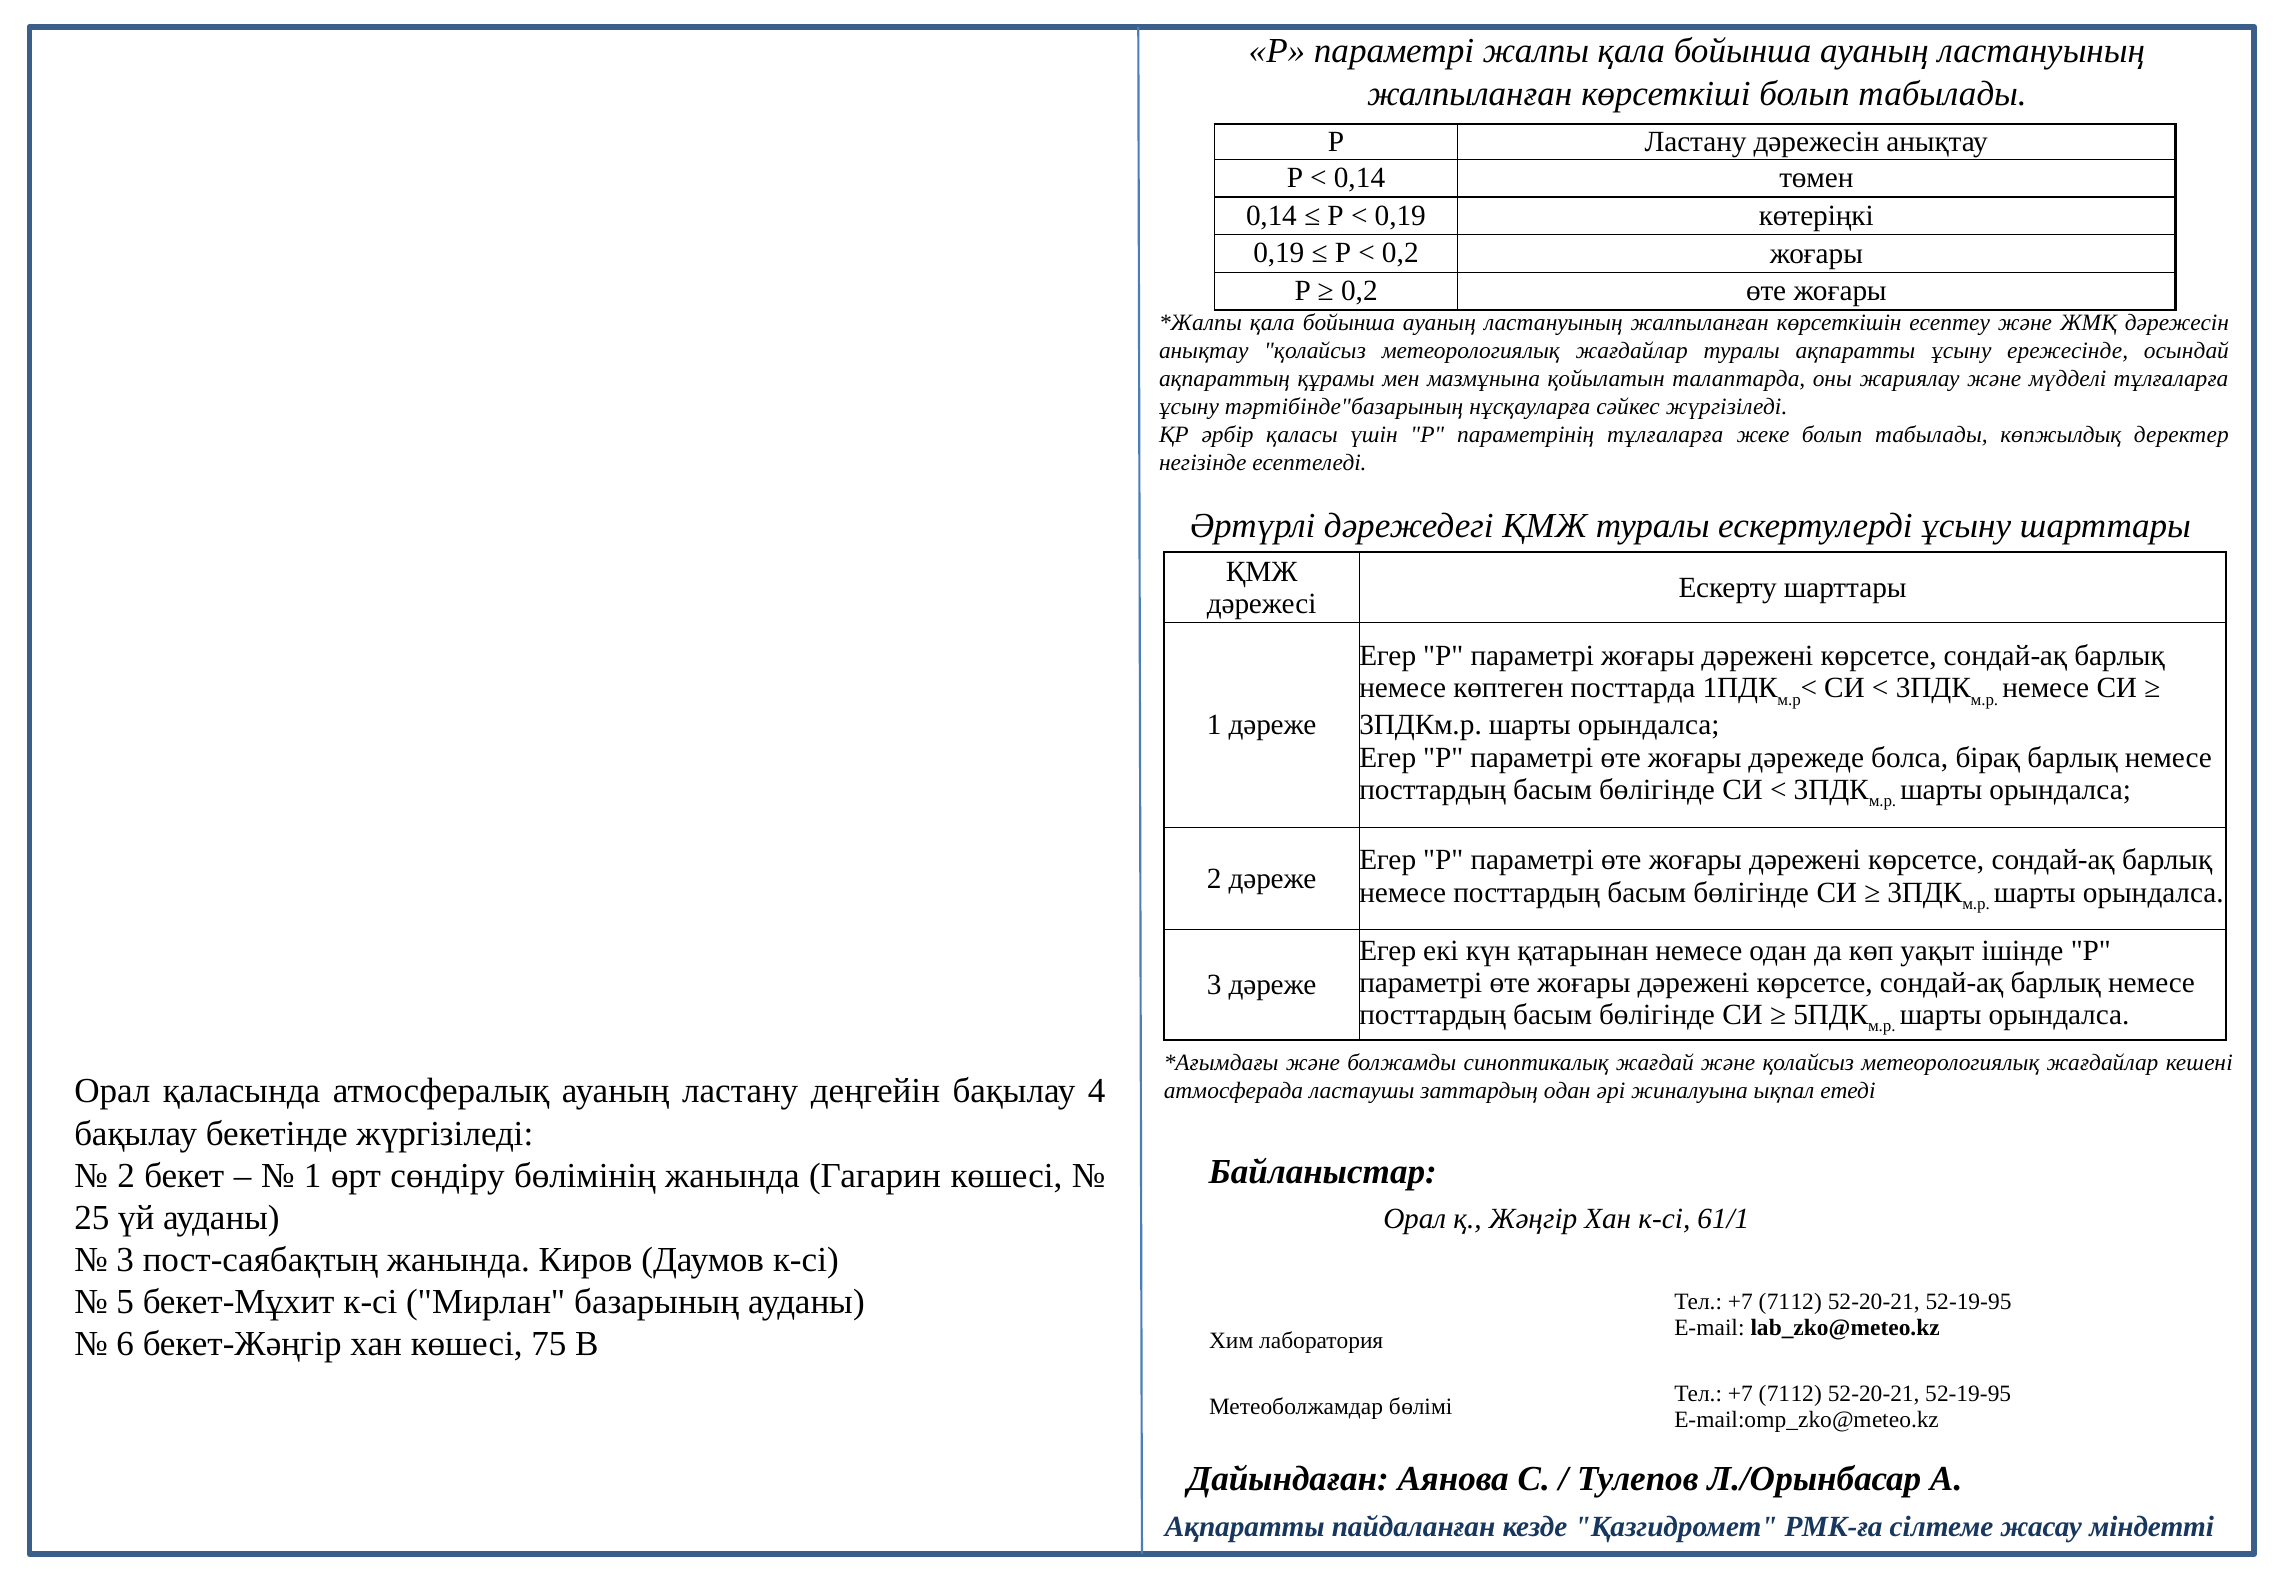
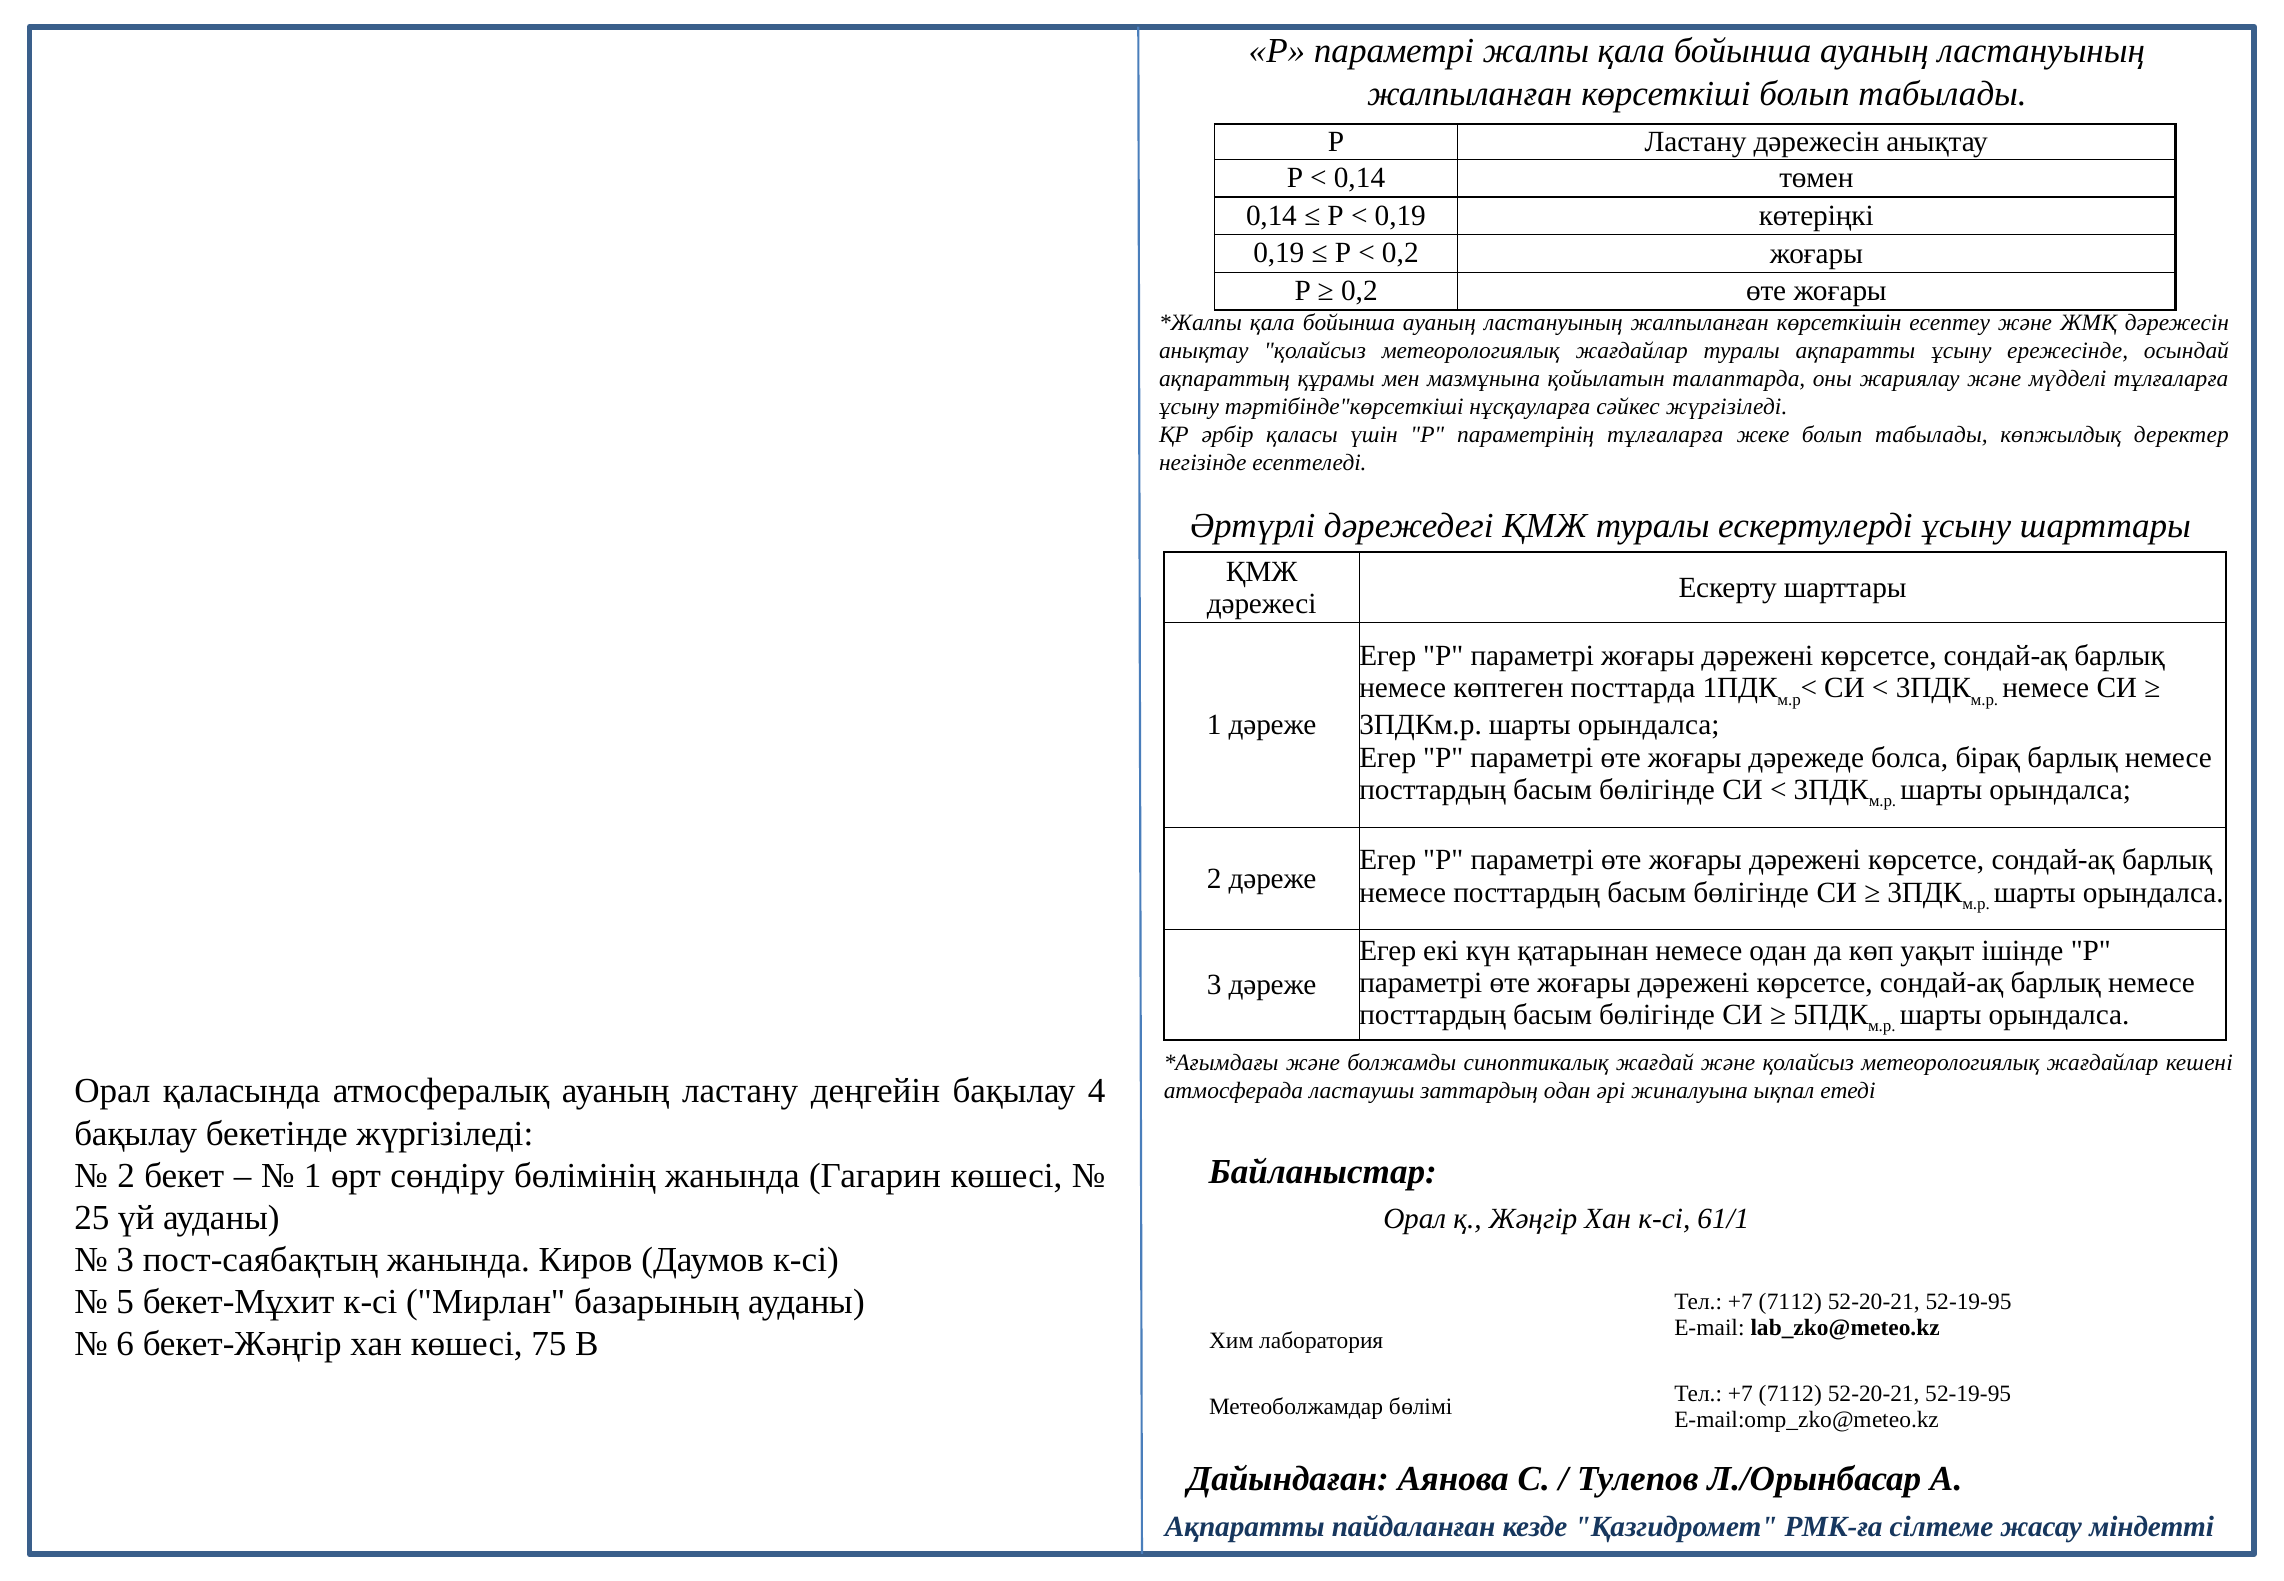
тәртібінде"базарының: тәртібінде"базарының -> тәртібінде"көрсеткіші
